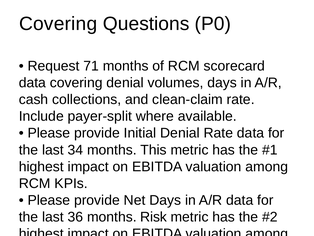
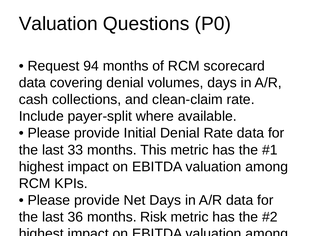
Covering at (58, 24): Covering -> Valuation
71: 71 -> 94
34: 34 -> 33
